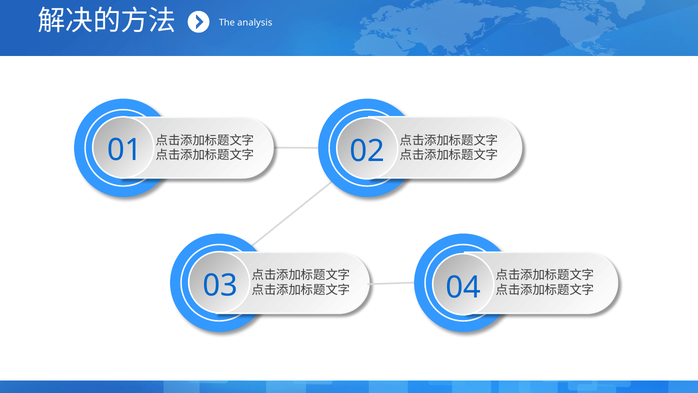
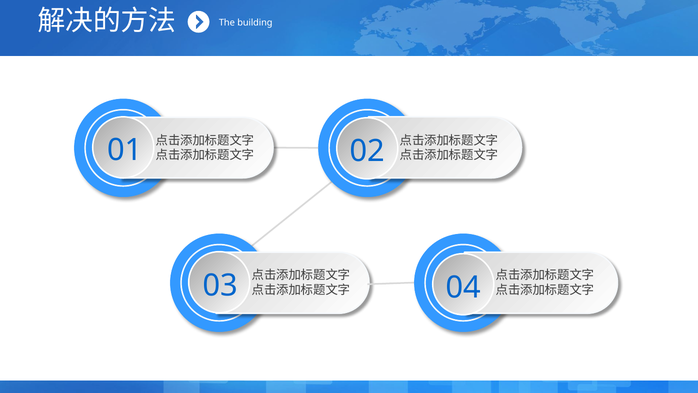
analysis: analysis -> building
